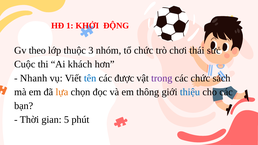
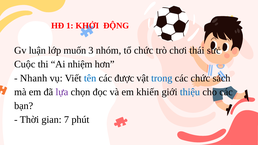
theo: theo -> luận
thuộc: thuộc -> muốn
khách: khách -> nhiệm
trong colour: purple -> blue
lựa colour: orange -> purple
thông: thông -> khiến
5: 5 -> 7
